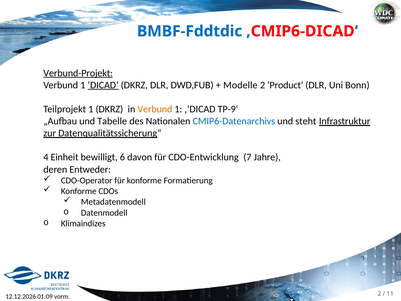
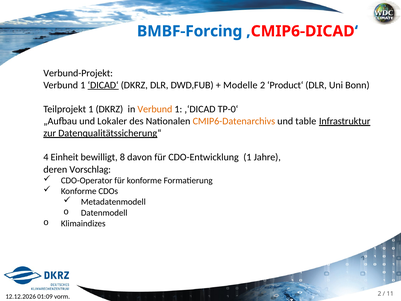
BMBF-Fddtdic: BMBF-Fddtdic -> BMBF-Forcing
Verbund-Projekt underline: present -> none
TP-9‘: TP-9‘ -> TP-0‘
Tabelle: Tabelle -> Lokaler
CMIP6-Datenarchivs colour: blue -> orange
steht: steht -> table
6: 6 -> 8
CDO-Entwicklung 7: 7 -> 1
Entweder: Entweder -> Vorschlag
